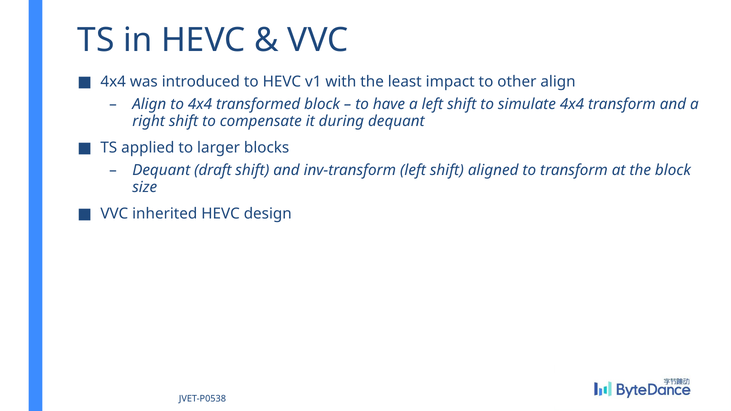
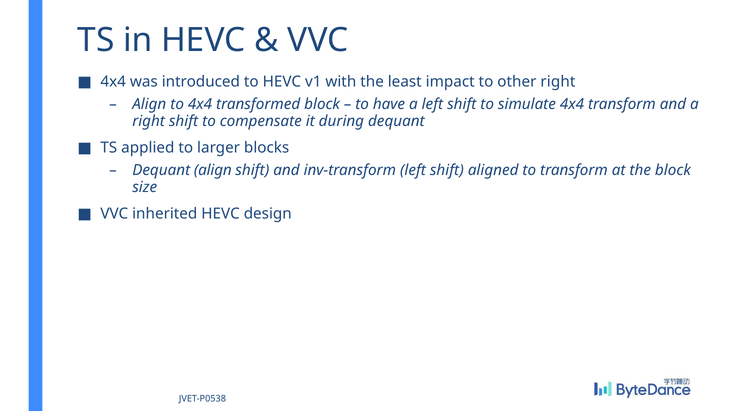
other align: align -> right
Dequant draft: draft -> align
